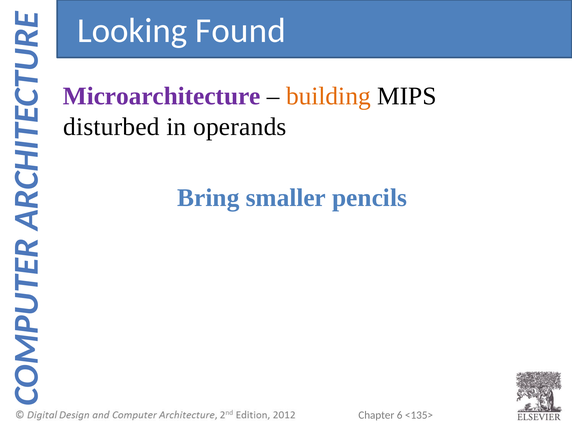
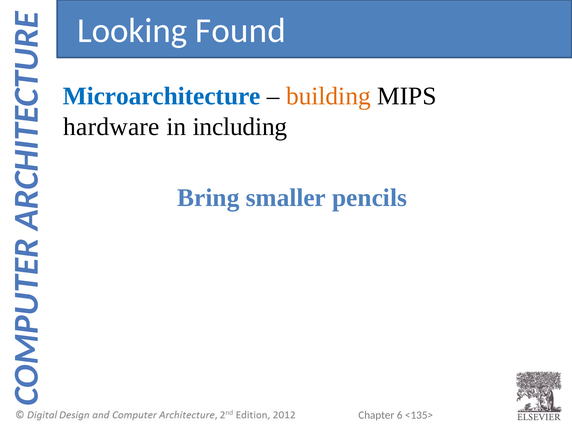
Microarchitecture colour: purple -> blue
disturbed: disturbed -> hardware
operands: operands -> including
